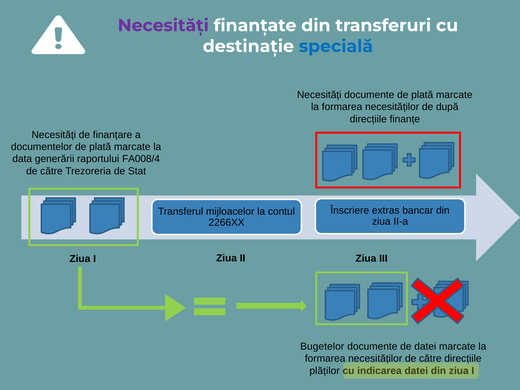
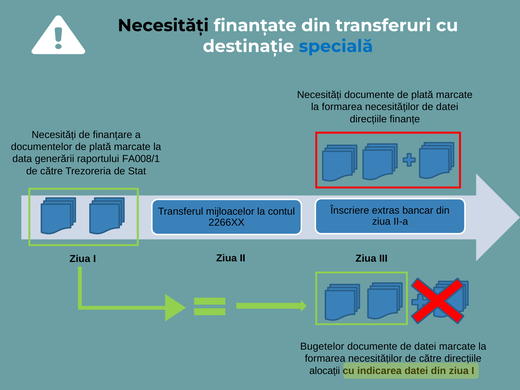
Necesități at (163, 25) colour: purple -> black
necesităților de după: după -> datei
FA008/4: FA008/4 -> FA008/1
plăților: plăților -> alocații
